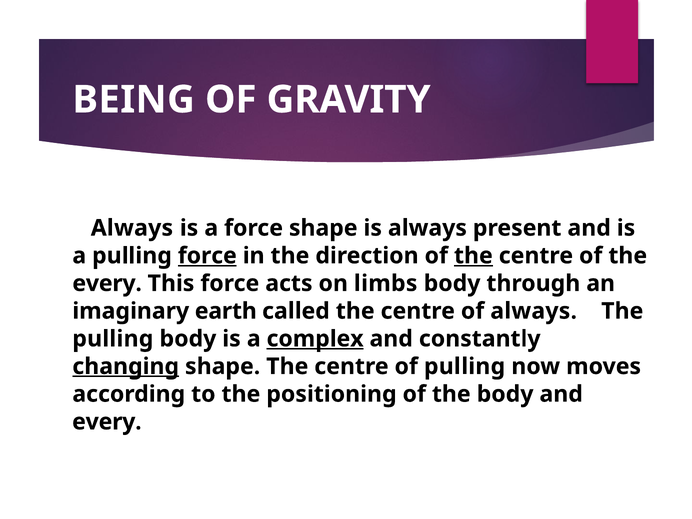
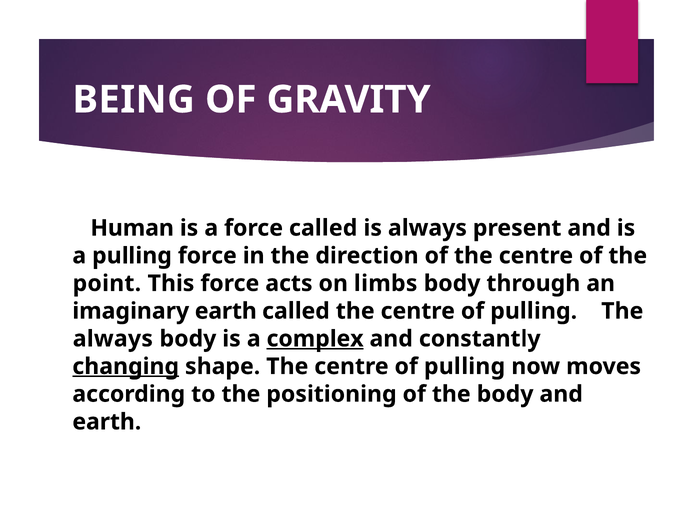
Always at (132, 228): Always -> Human
force shape: shape -> called
force at (207, 256) underline: present -> none
the at (473, 256) underline: present -> none
every at (107, 283): every -> point
always at (534, 311): always -> pulling
pulling at (113, 339): pulling -> always
every at (107, 422): every -> earth
